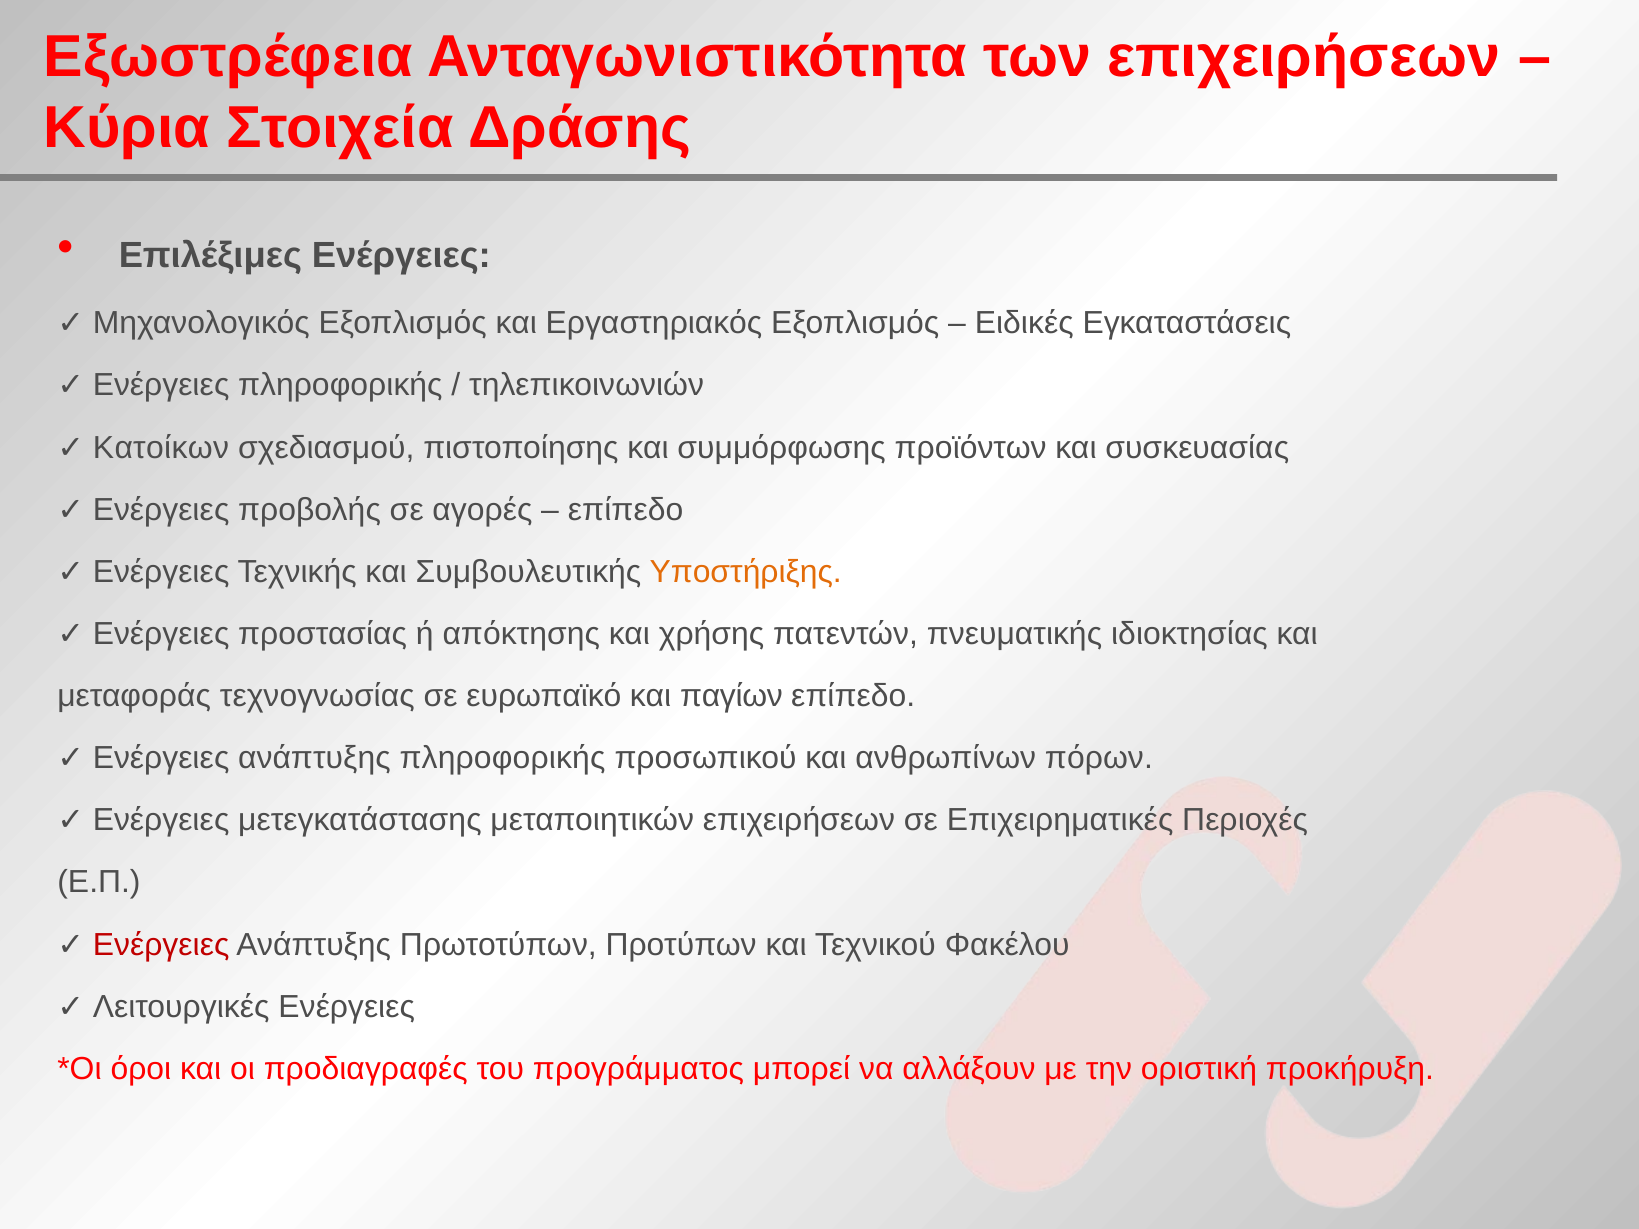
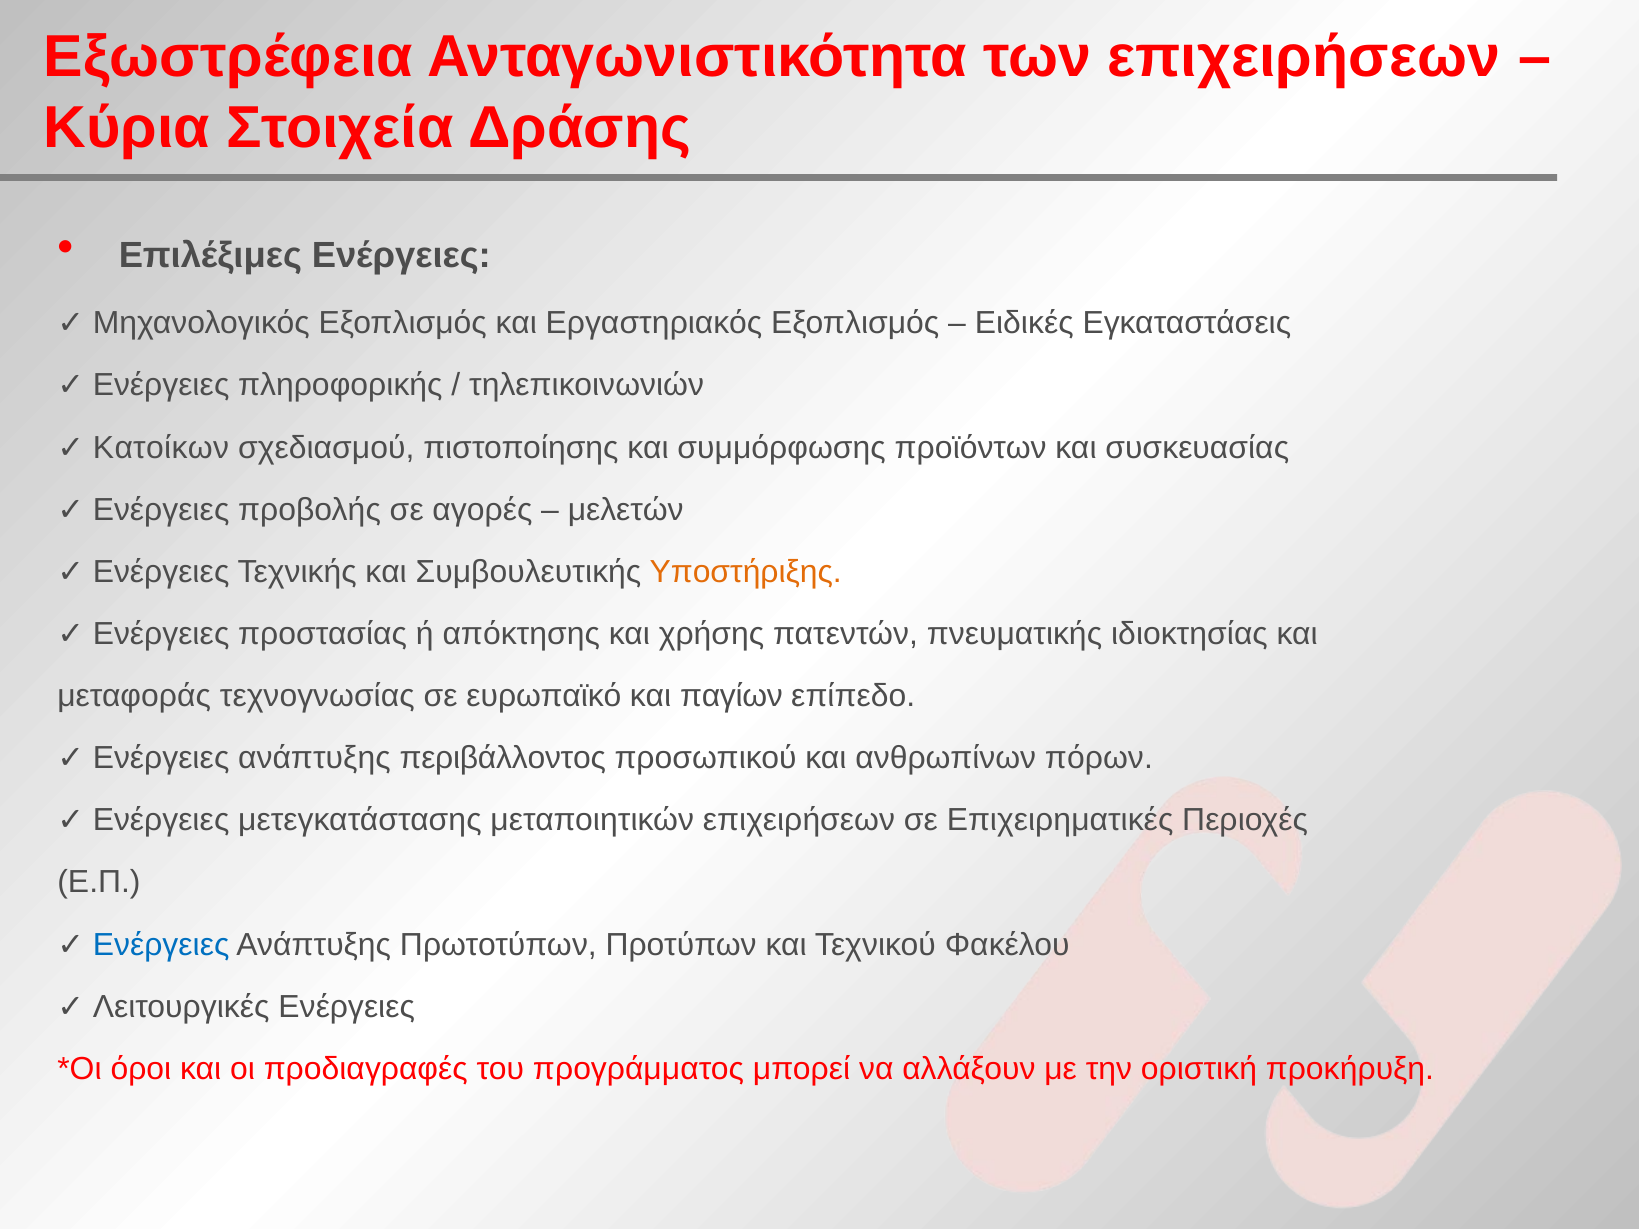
επίπεδο at (626, 510): επίπεδο -> μελετών
ανάπτυξης πληροφορικής: πληροφορικής -> περιβάλλοντος
Ενέργειες at (161, 945) colour: red -> blue
